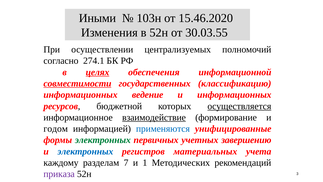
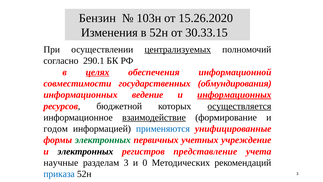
Иными: Иными -> Бензин
15.46.2020: 15.46.2020 -> 15.26.2020
30.03.55: 30.03.55 -> 30.33.15
централизуемых underline: none -> present
274.1: 274.1 -> 290.1
совместимости underline: present -> none
классификацию: классификацию -> обмундирования
информационных at (234, 95) underline: none -> present
завершению: завершению -> учреждение
электронных at (85, 151) colour: blue -> black
материальных: материальных -> представление
каждому: каждому -> научные
разделам 7: 7 -> 3
1: 1 -> 0
приказа colour: purple -> blue
